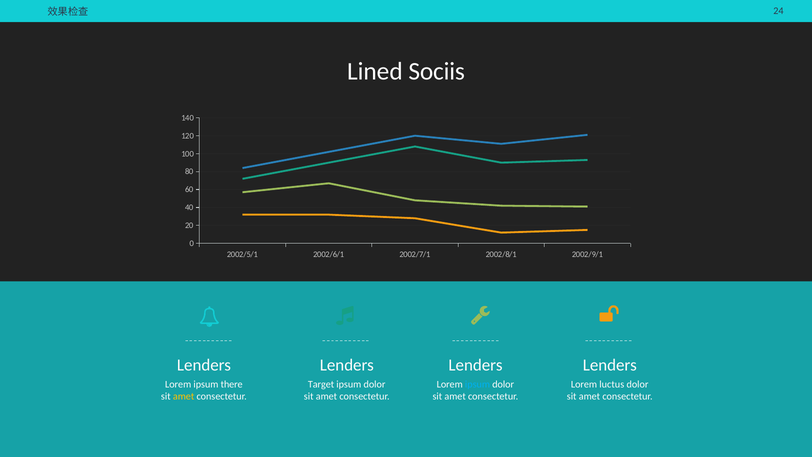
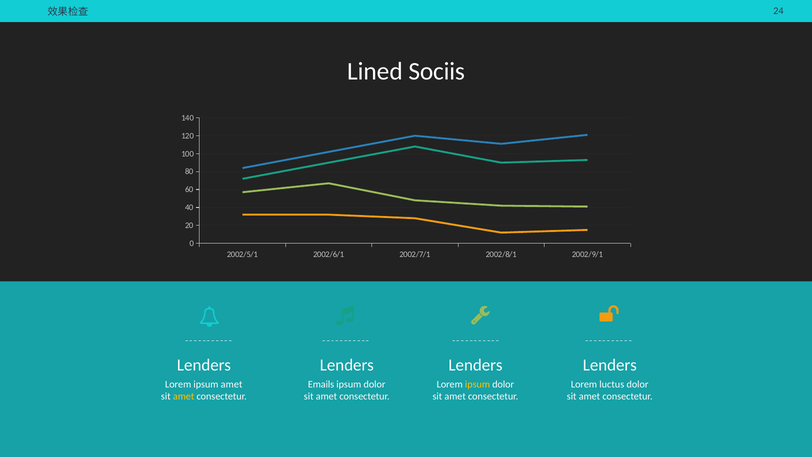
ipsum there: there -> amet
Target: Target -> Emails
ipsum at (478, 384) colour: light blue -> yellow
